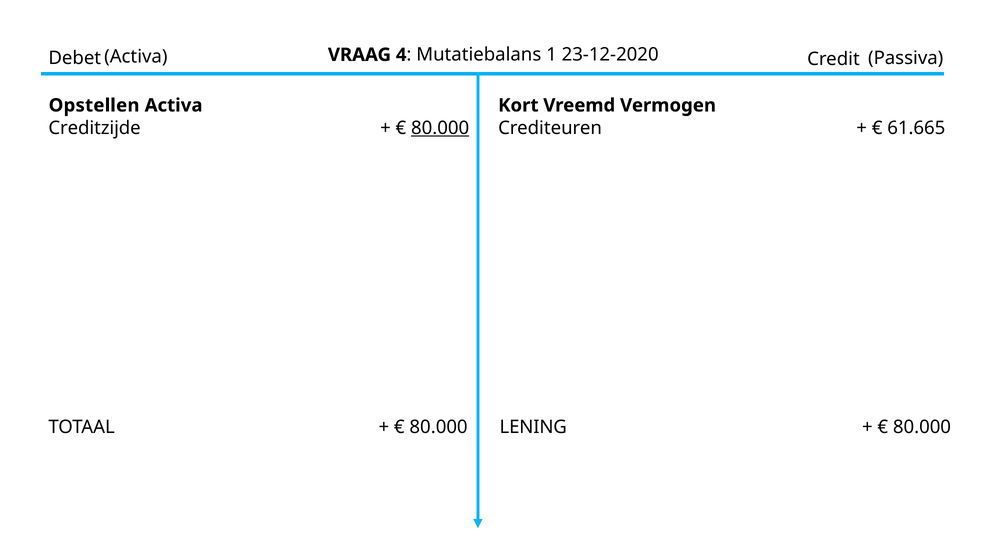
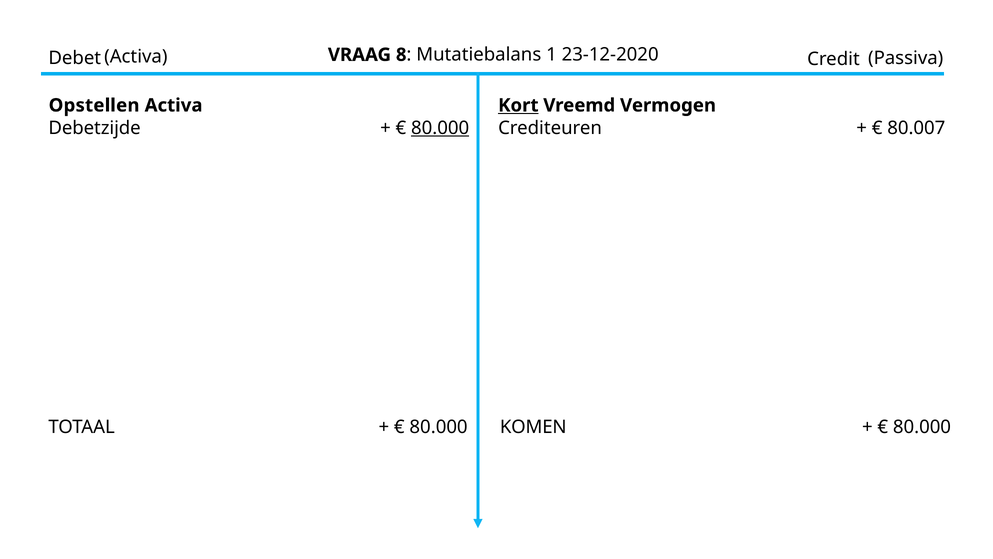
4: 4 -> 8
Kort underline: none -> present
Creditzijde: Creditzijde -> Debetzijde
61.665: 61.665 -> 80.007
LENING: LENING -> KOMEN
